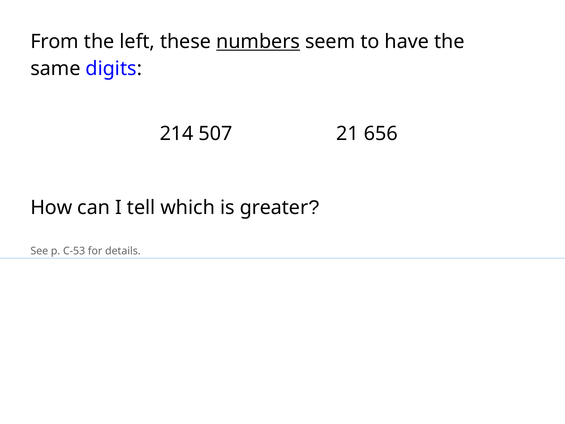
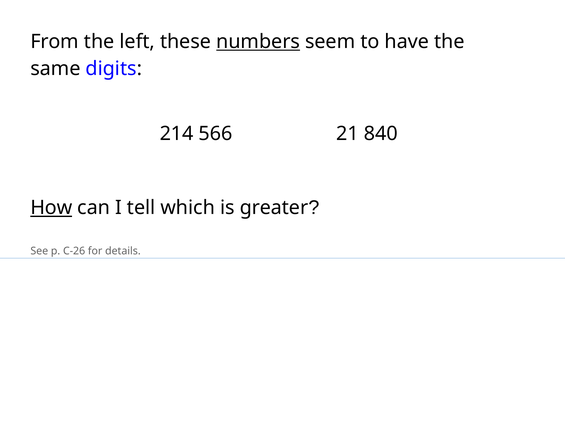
507: 507 -> 566
656: 656 -> 840
How underline: none -> present
C-53: C-53 -> C-26
